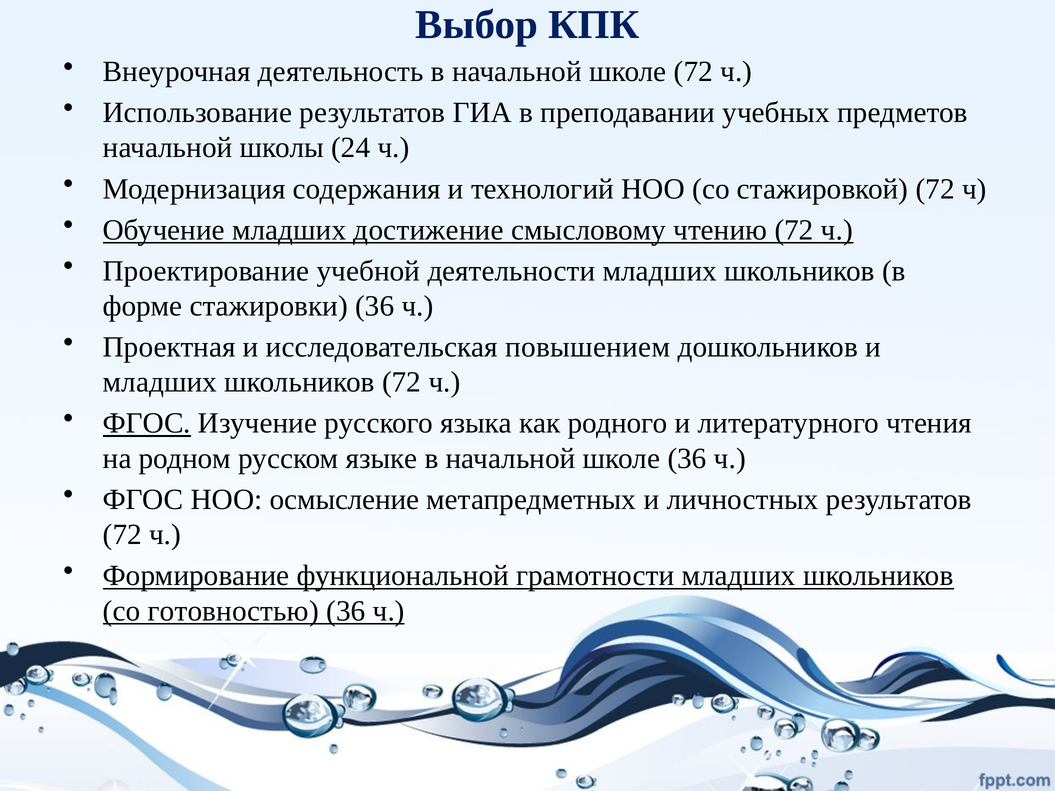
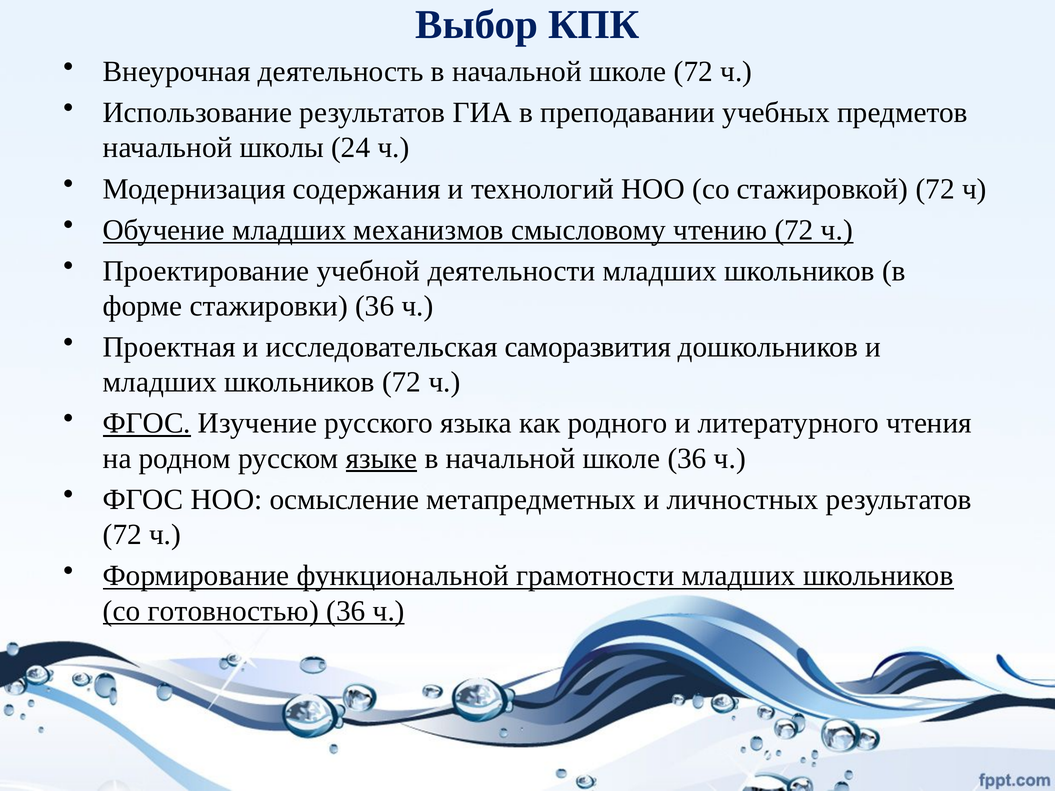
достижение: достижение -> механизмов
повышением: повышением -> саморазвития
языке underline: none -> present
